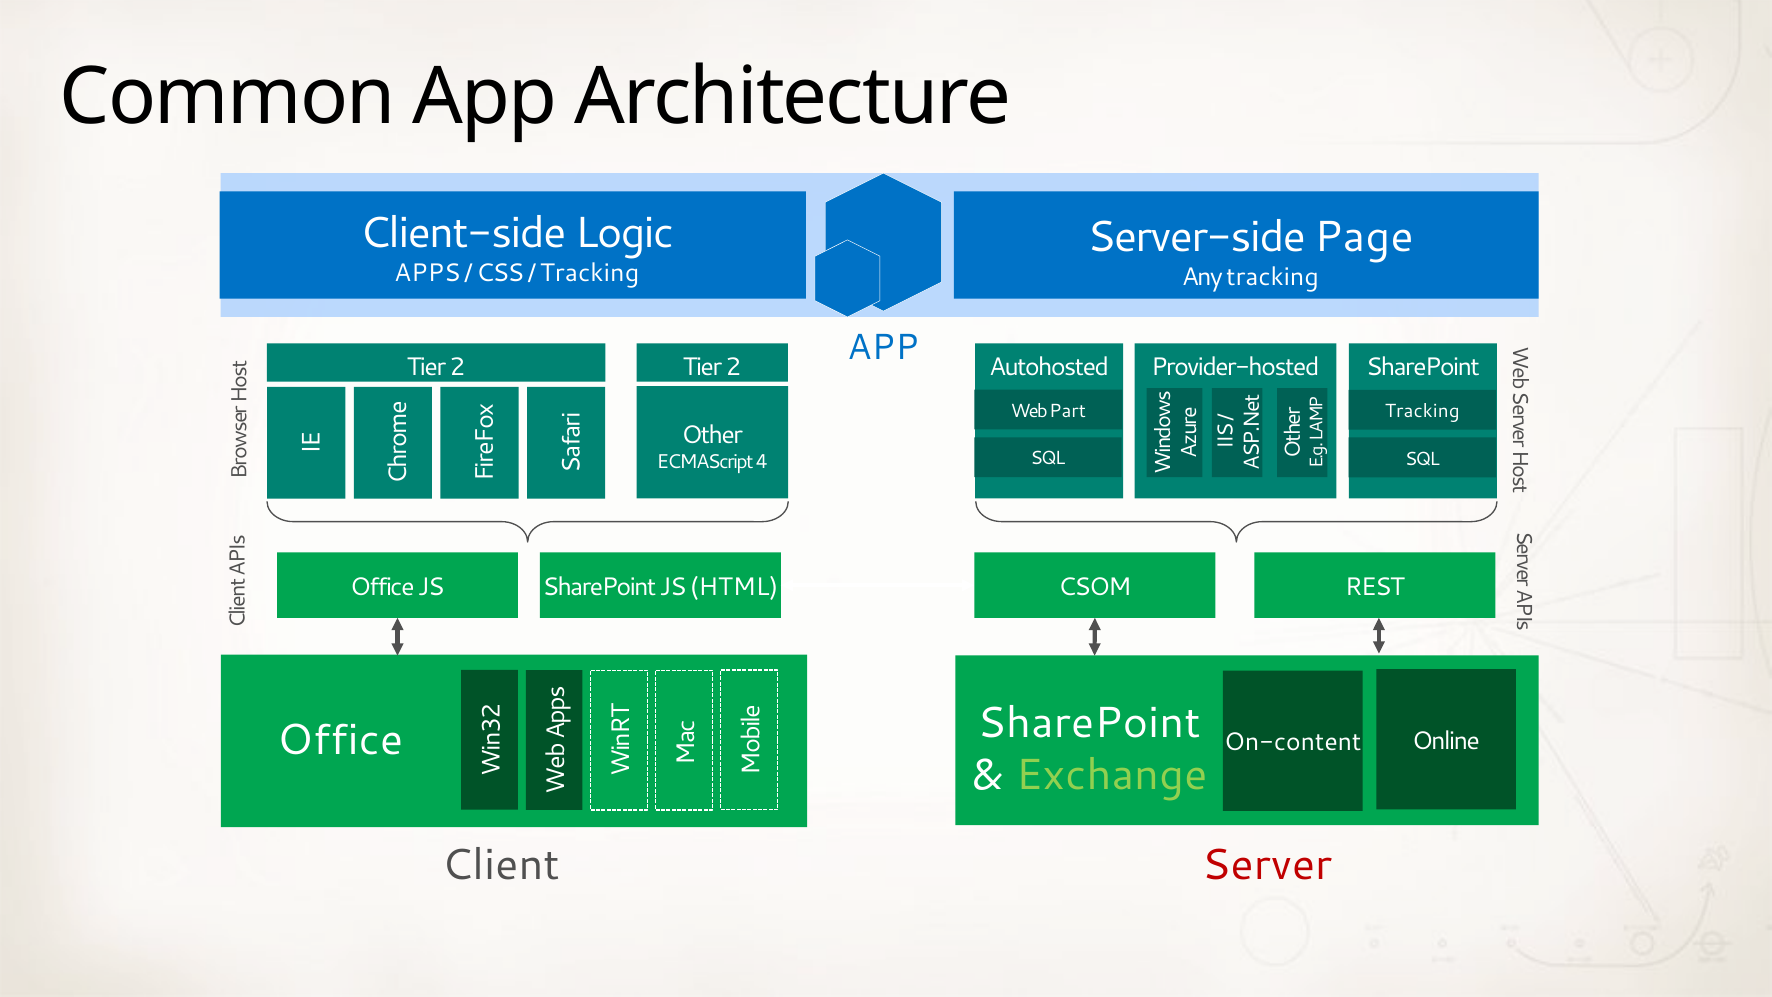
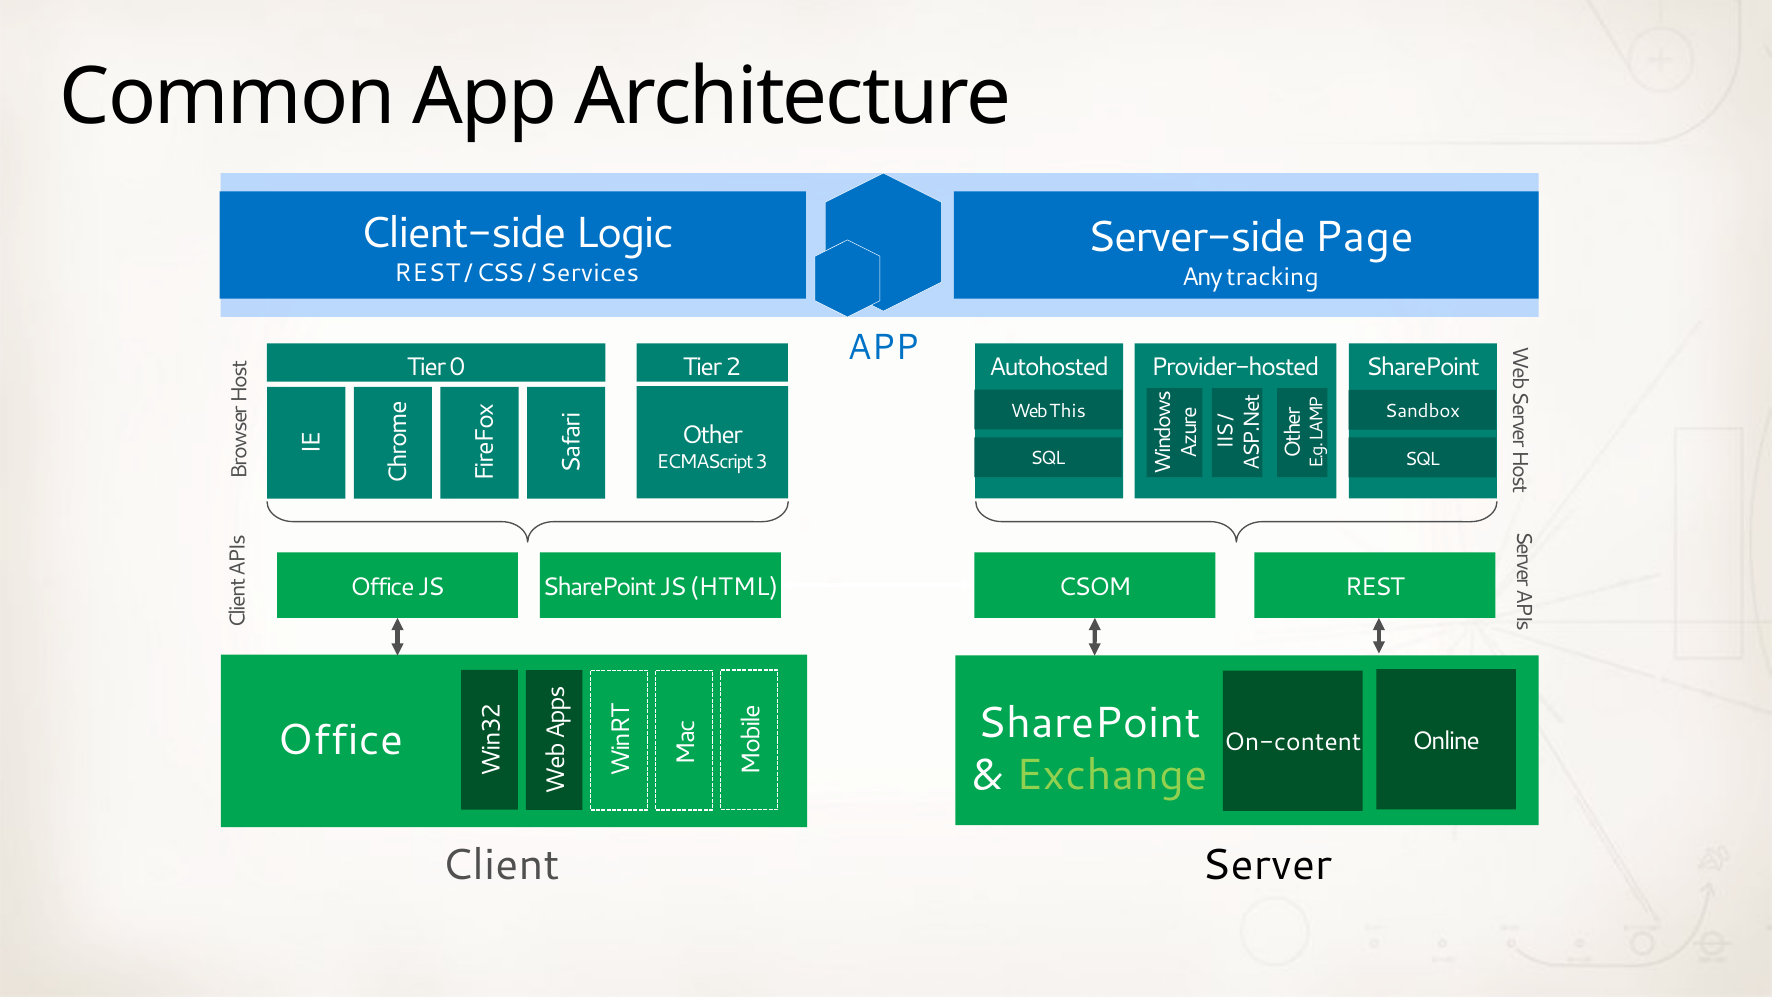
APPS at (427, 273): APPS -> REST
Tracking at (590, 273): Tracking -> Services
2 at (457, 367): 2 -> 0
Part: Part -> This
Tracking at (1422, 411): Tracking -> Sandbox
ECMAScript 4: 4 -> 3
Server colour: red -> black
